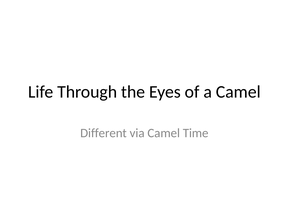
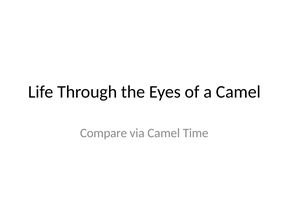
Different: Different -> Compare
